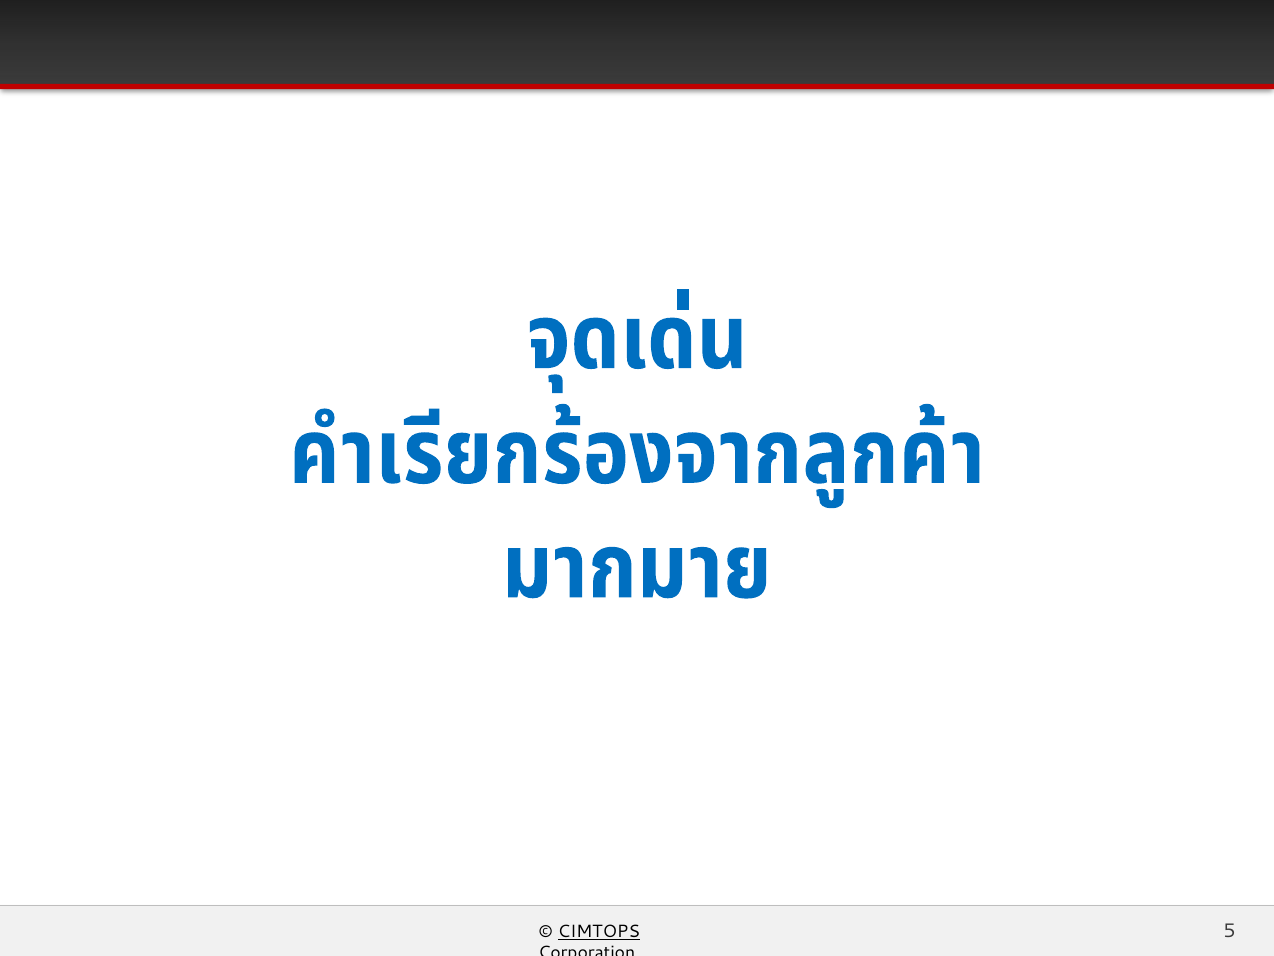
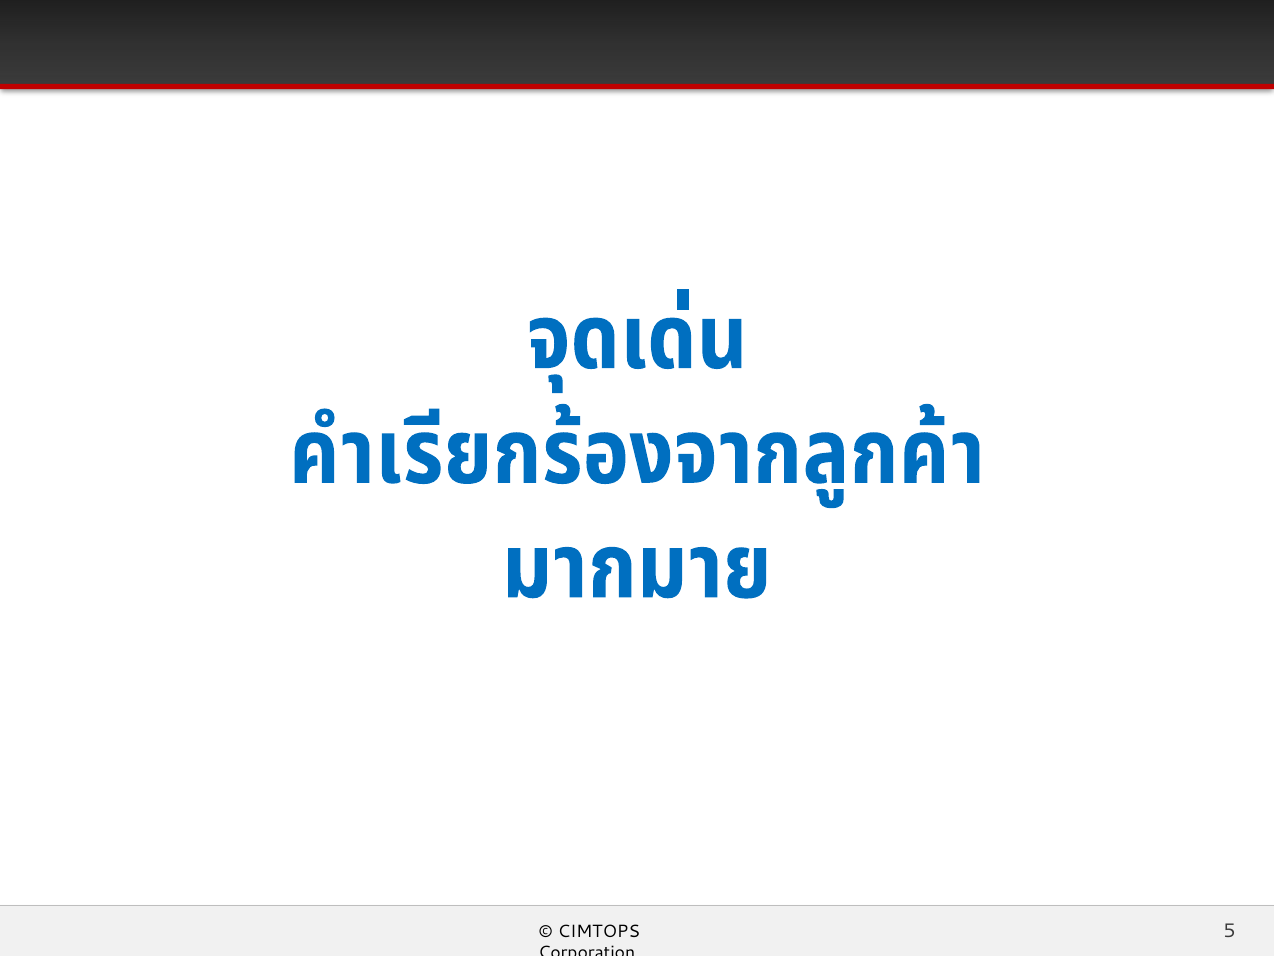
CIMTOPS underline: present -> none
